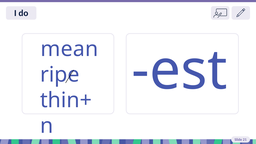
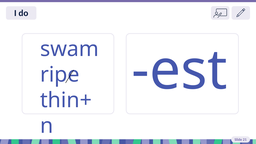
mean: mean -> swam
